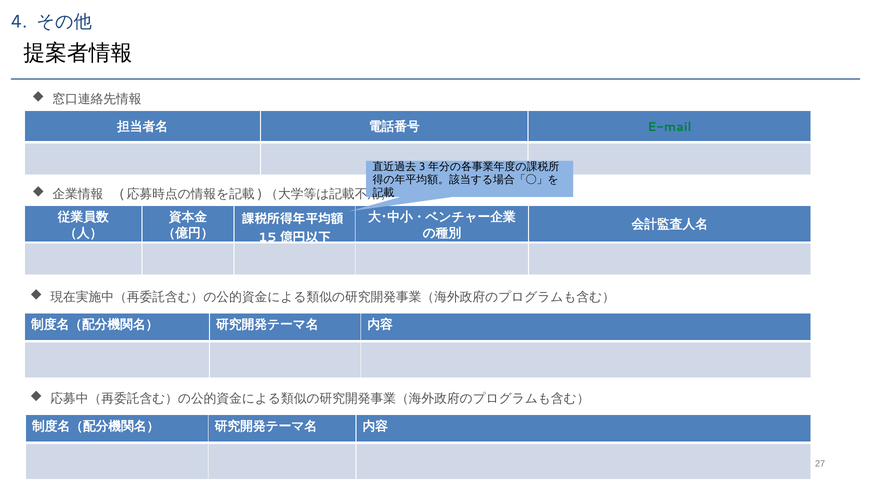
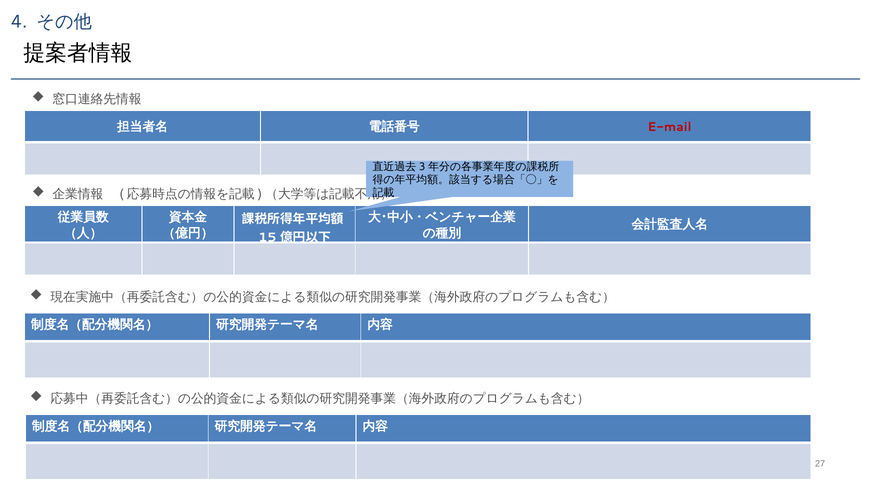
E-mail colour: green -> red
